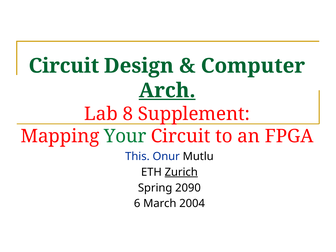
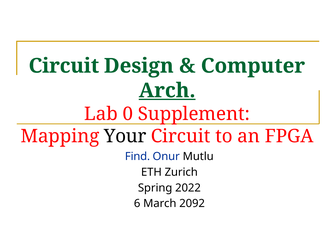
8: 8 -> 0
Your colour: green -> black
This: This -> Find
Zurich underline: present -> none
2090: 2090 -> 2022
2004: 2004 -> 2092
